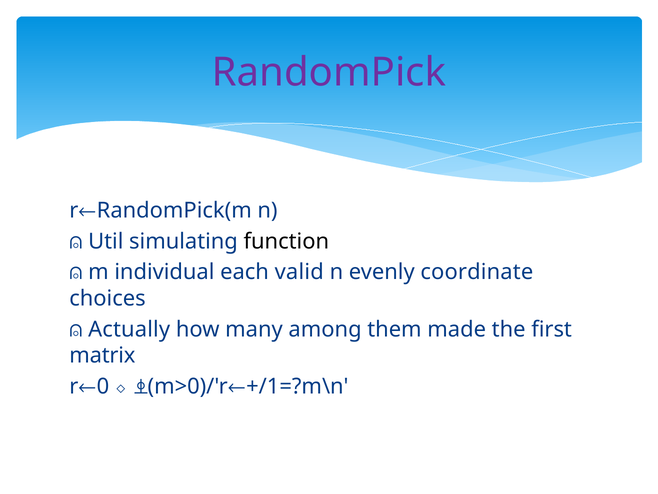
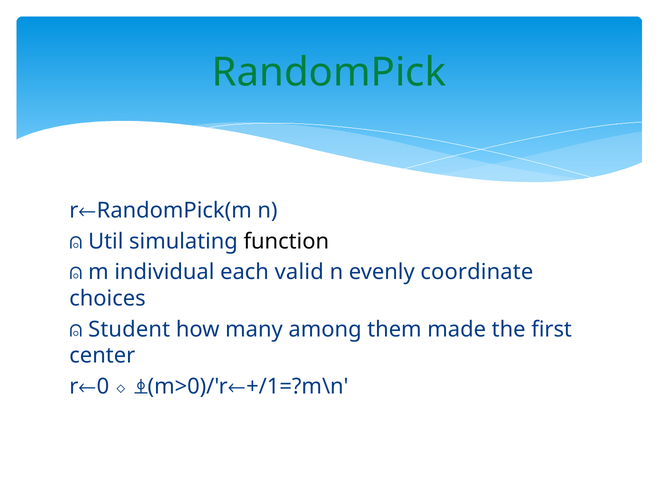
RandomPick colour: purple -> green
Actually: Actually -> Student
matrix: matrix -> center
